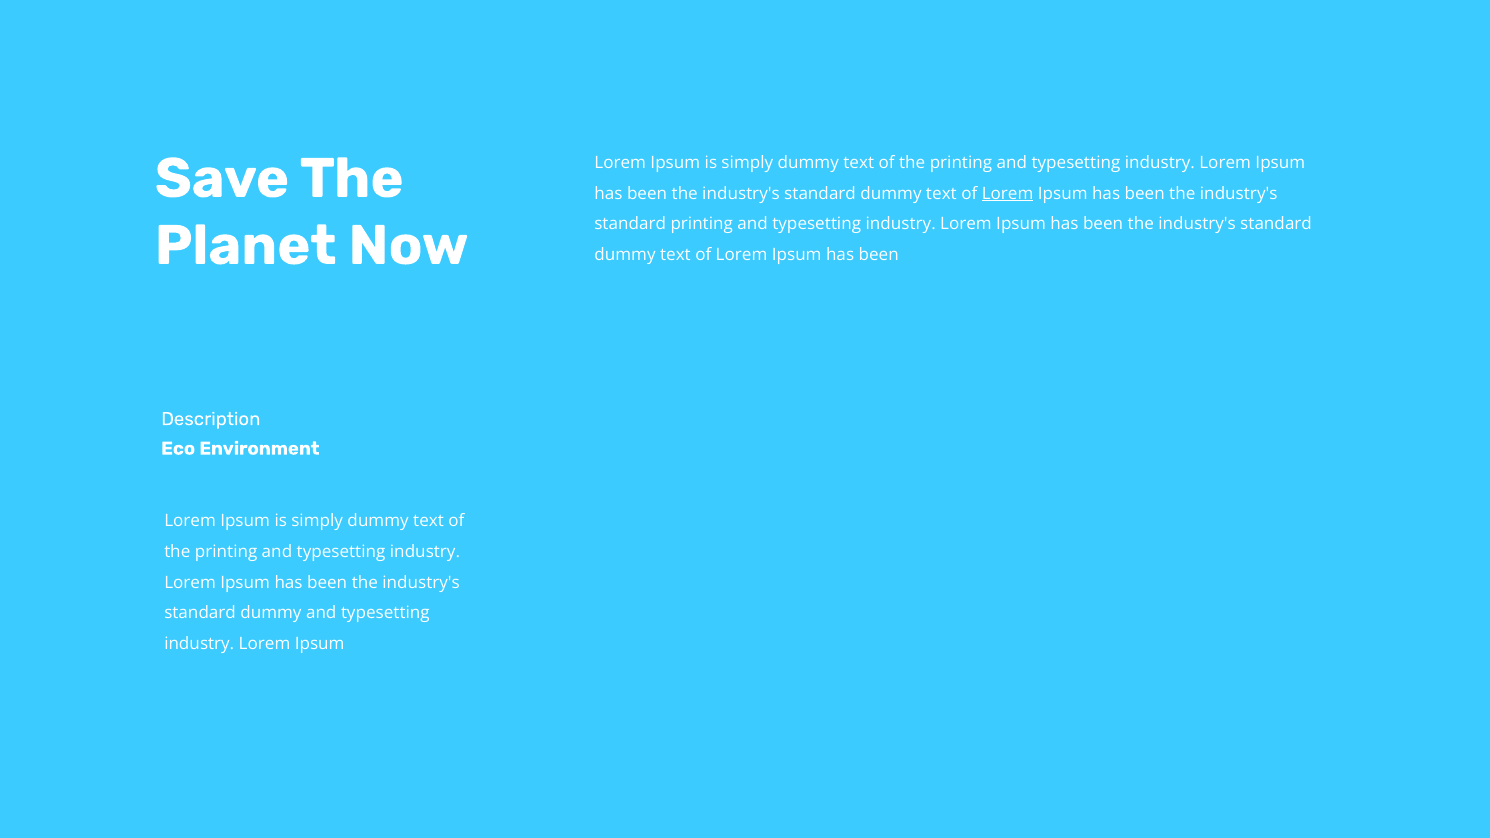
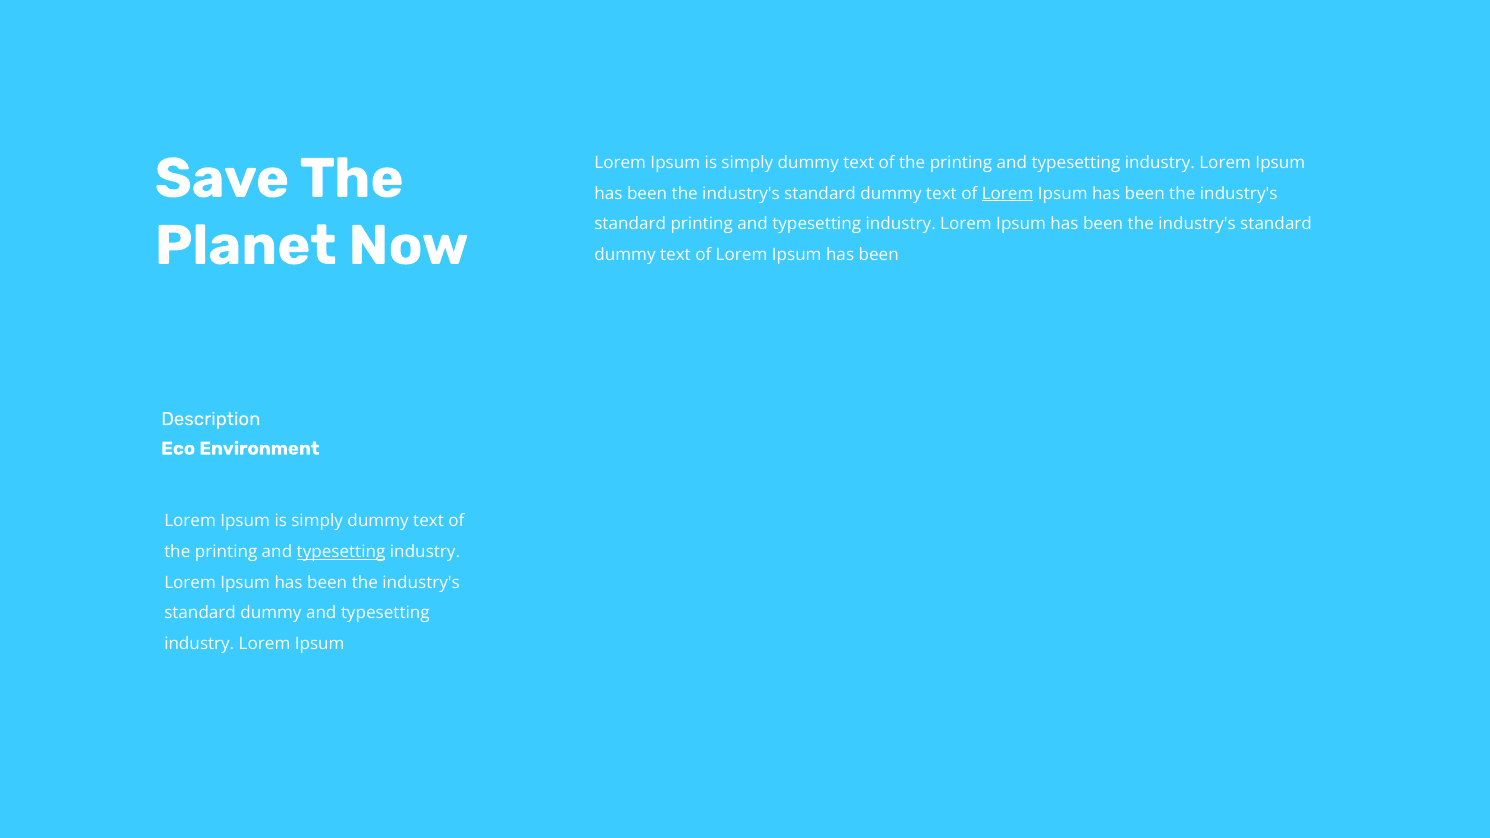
typesetting at (341, 552) underline: none -> present
